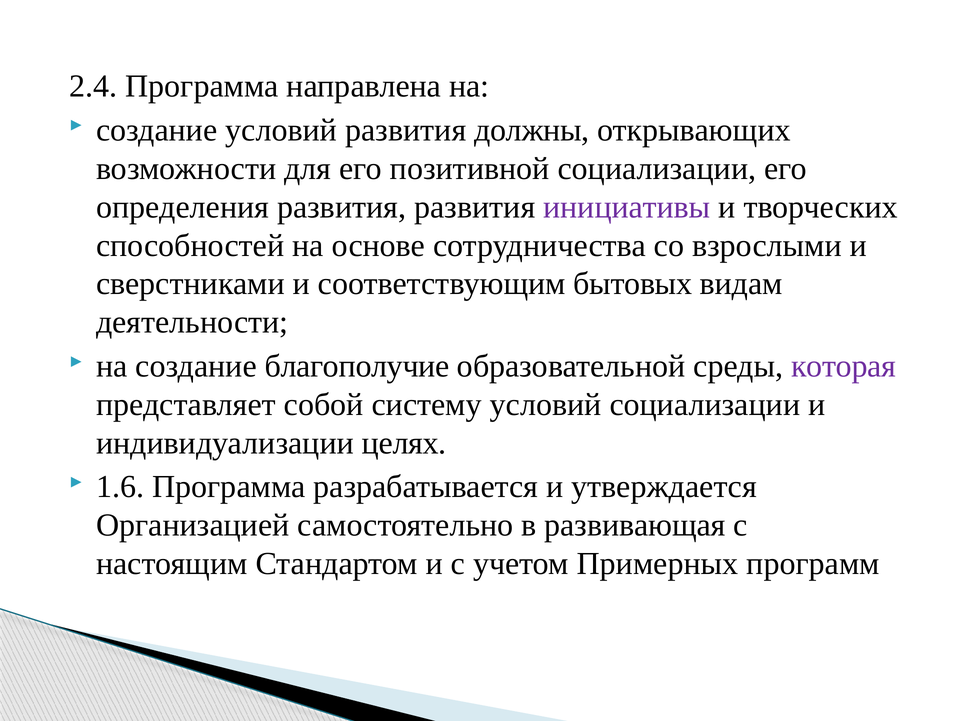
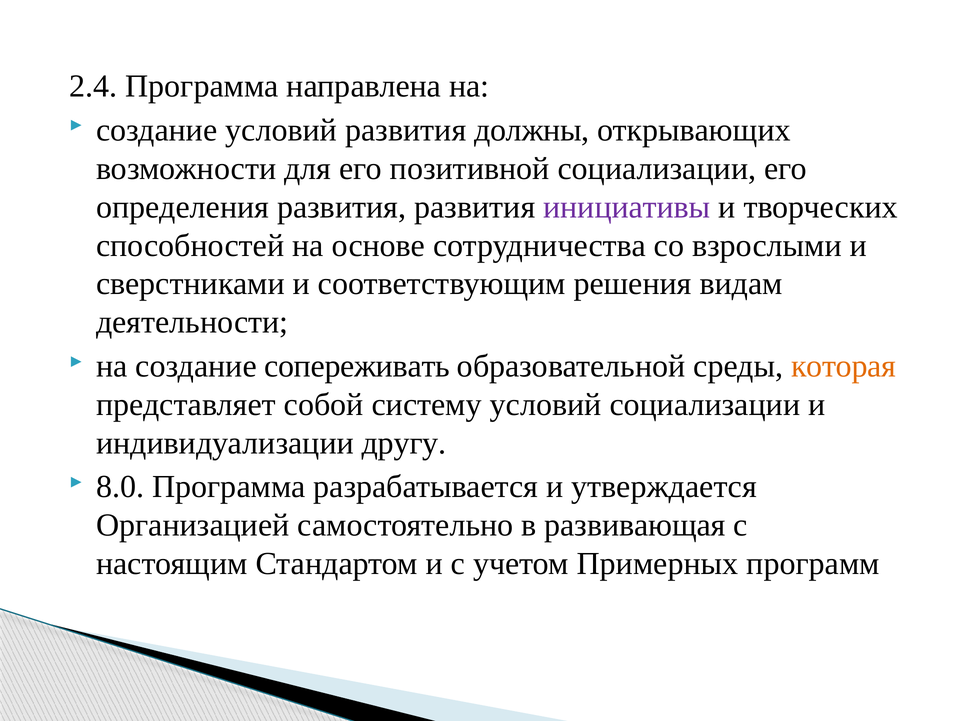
бытовых: бытовых -> решения
благополучие: благополучие -> сопереживать
которая colour: purple -> orange
целях: целях -> другу
1.6: 1.6 -> 8.0
